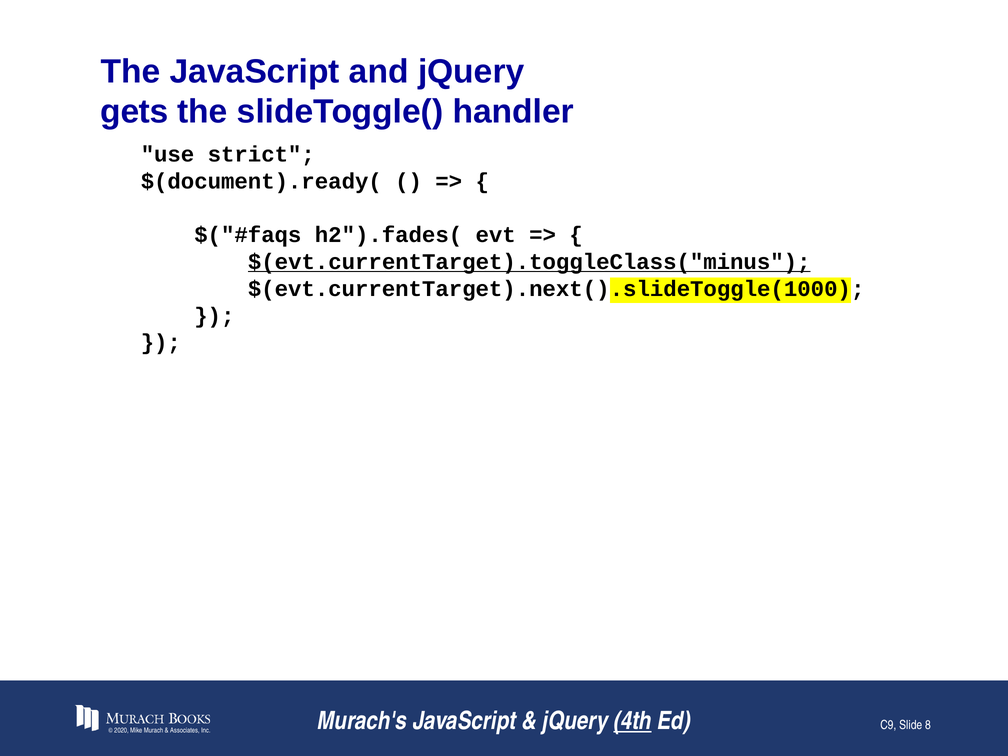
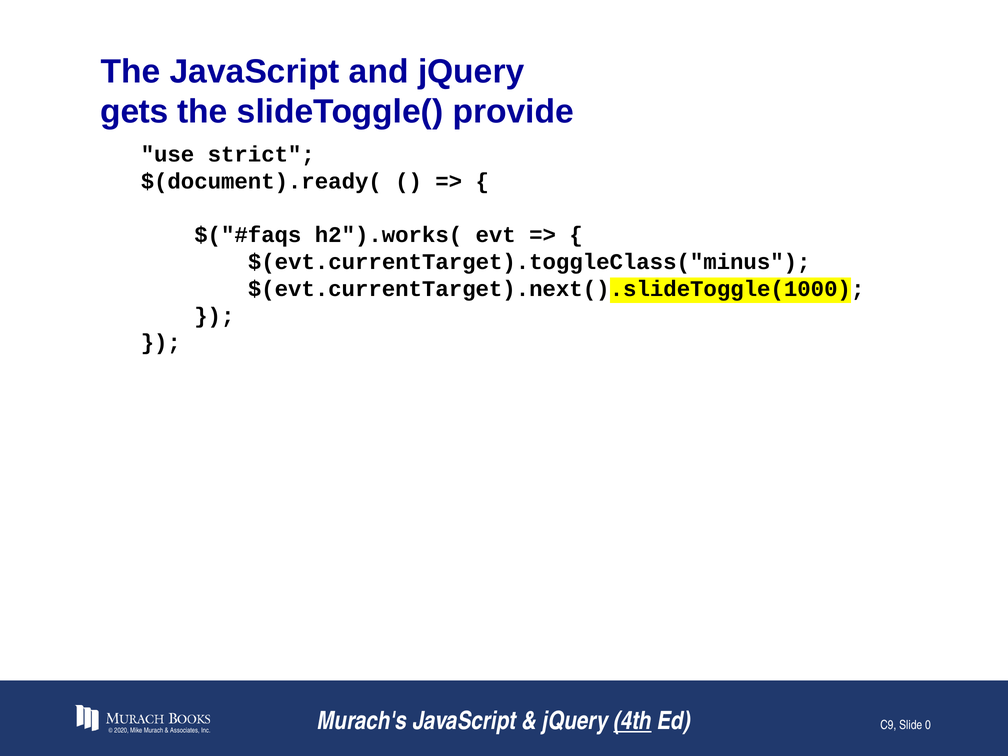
handler: handler -> provide
h2").fades(: h2").fades( -> h2").works(
$(evt.currentTarget).toggleClass("minus underline: present -> none
8: 8 -> 0
